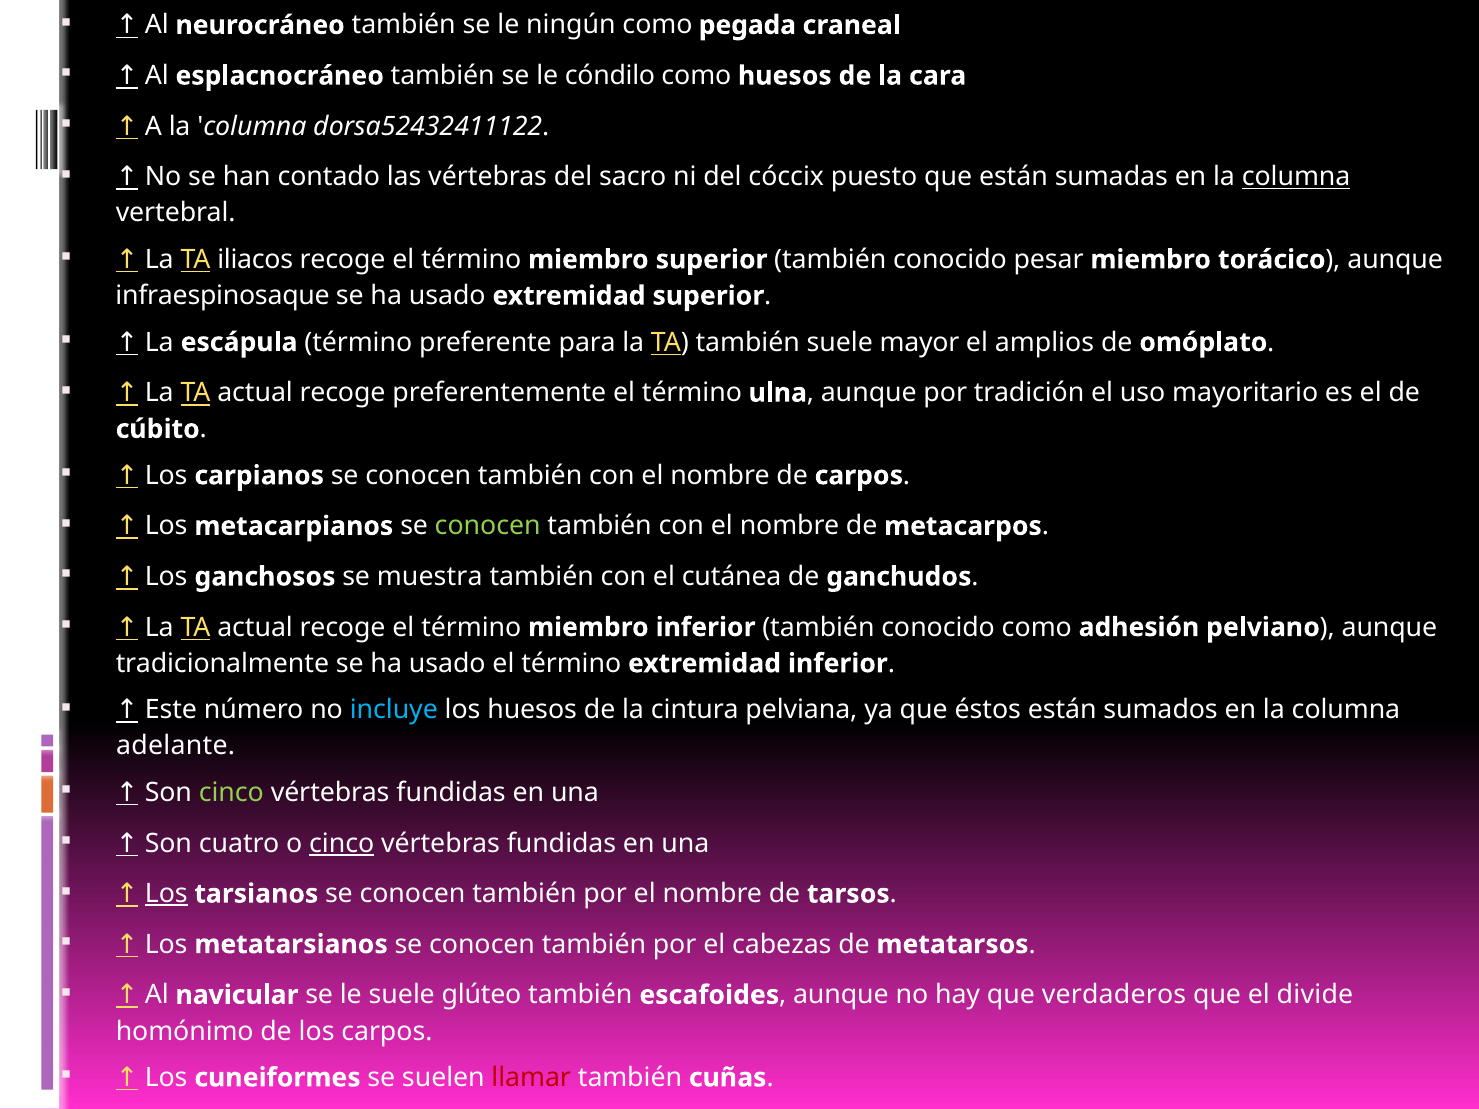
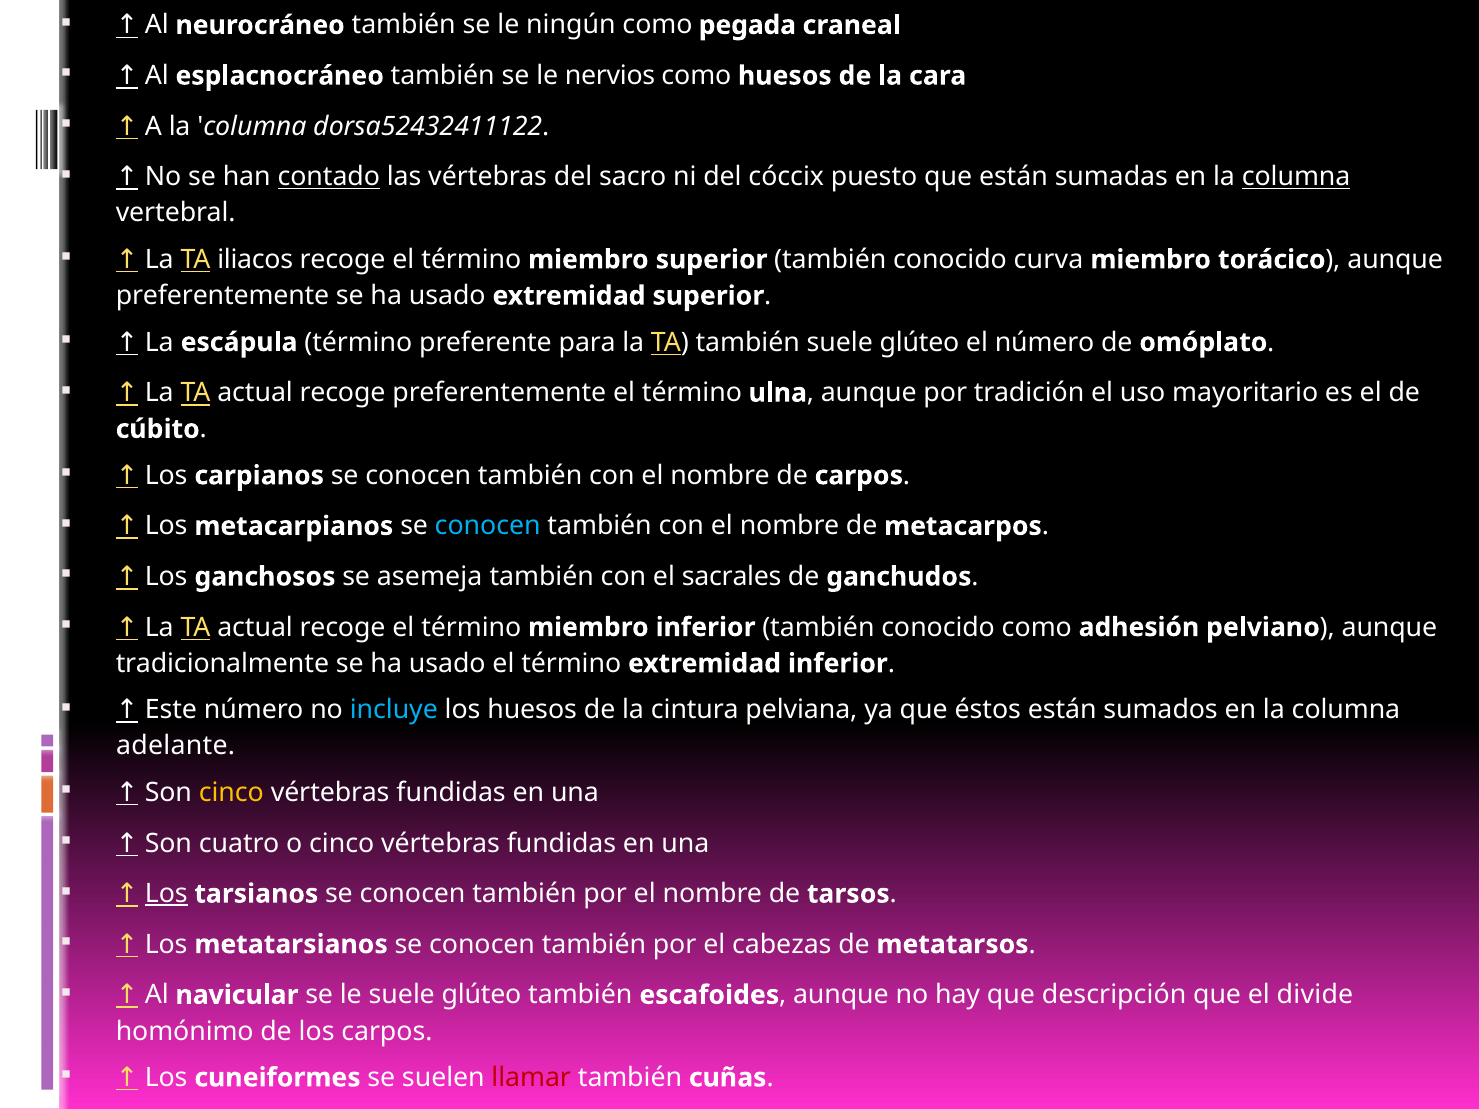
cóndilo: cóndilo -> nervios
contado underline: none -> present
pesar: pesar -> curva
infraespinosaque at (223, 296): infraespinosaque -> preferentemente
también suele mayor: mayor -> glúteo
el amplios: amplios -> número
conocen at (488, 526) colour: light green -> light blue
muestra: muestra -> asemeja
cutánea: cutánea -> sacrales
cinco at (231, 793) colour: light green -> yellow
cinco at (342, 843) underline: present -> none
verdaderos: verdaderos -> descripción
